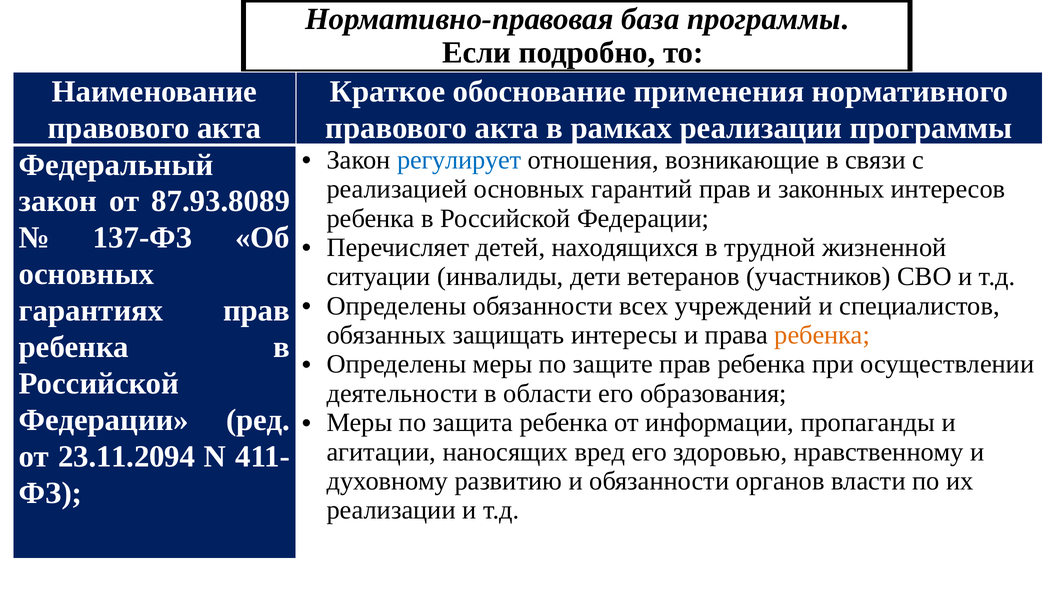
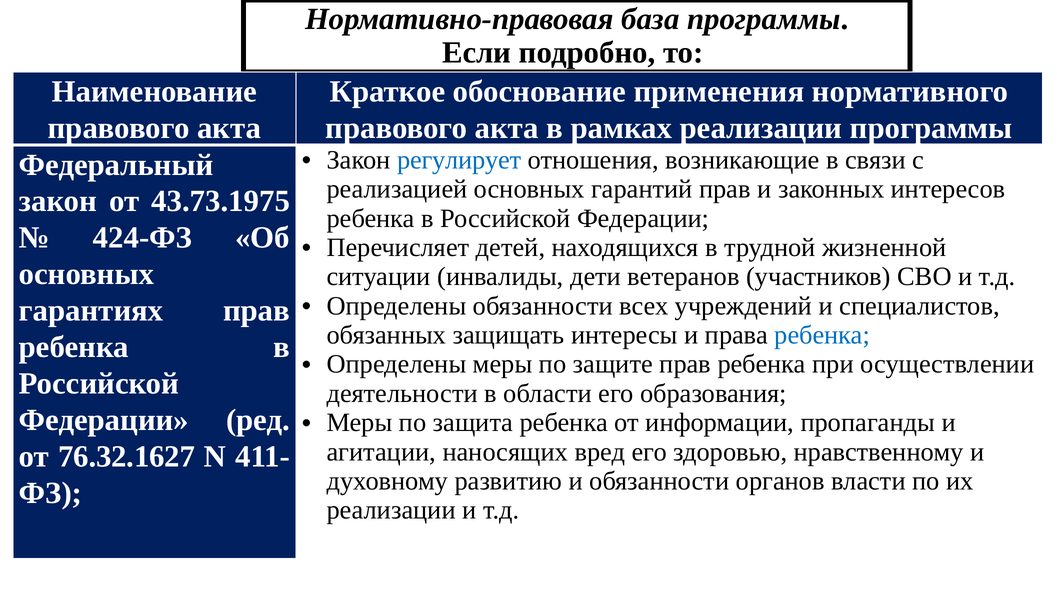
87.93.8089: 87.93.8089 -> 43.73.1975
137-ФЗ: 137-ФЗ -> 424-ФЗ
ребенка at (822, 335) colour: orange -> blue
23.11.2094: 23.11.2094 -> 76.32.1627
